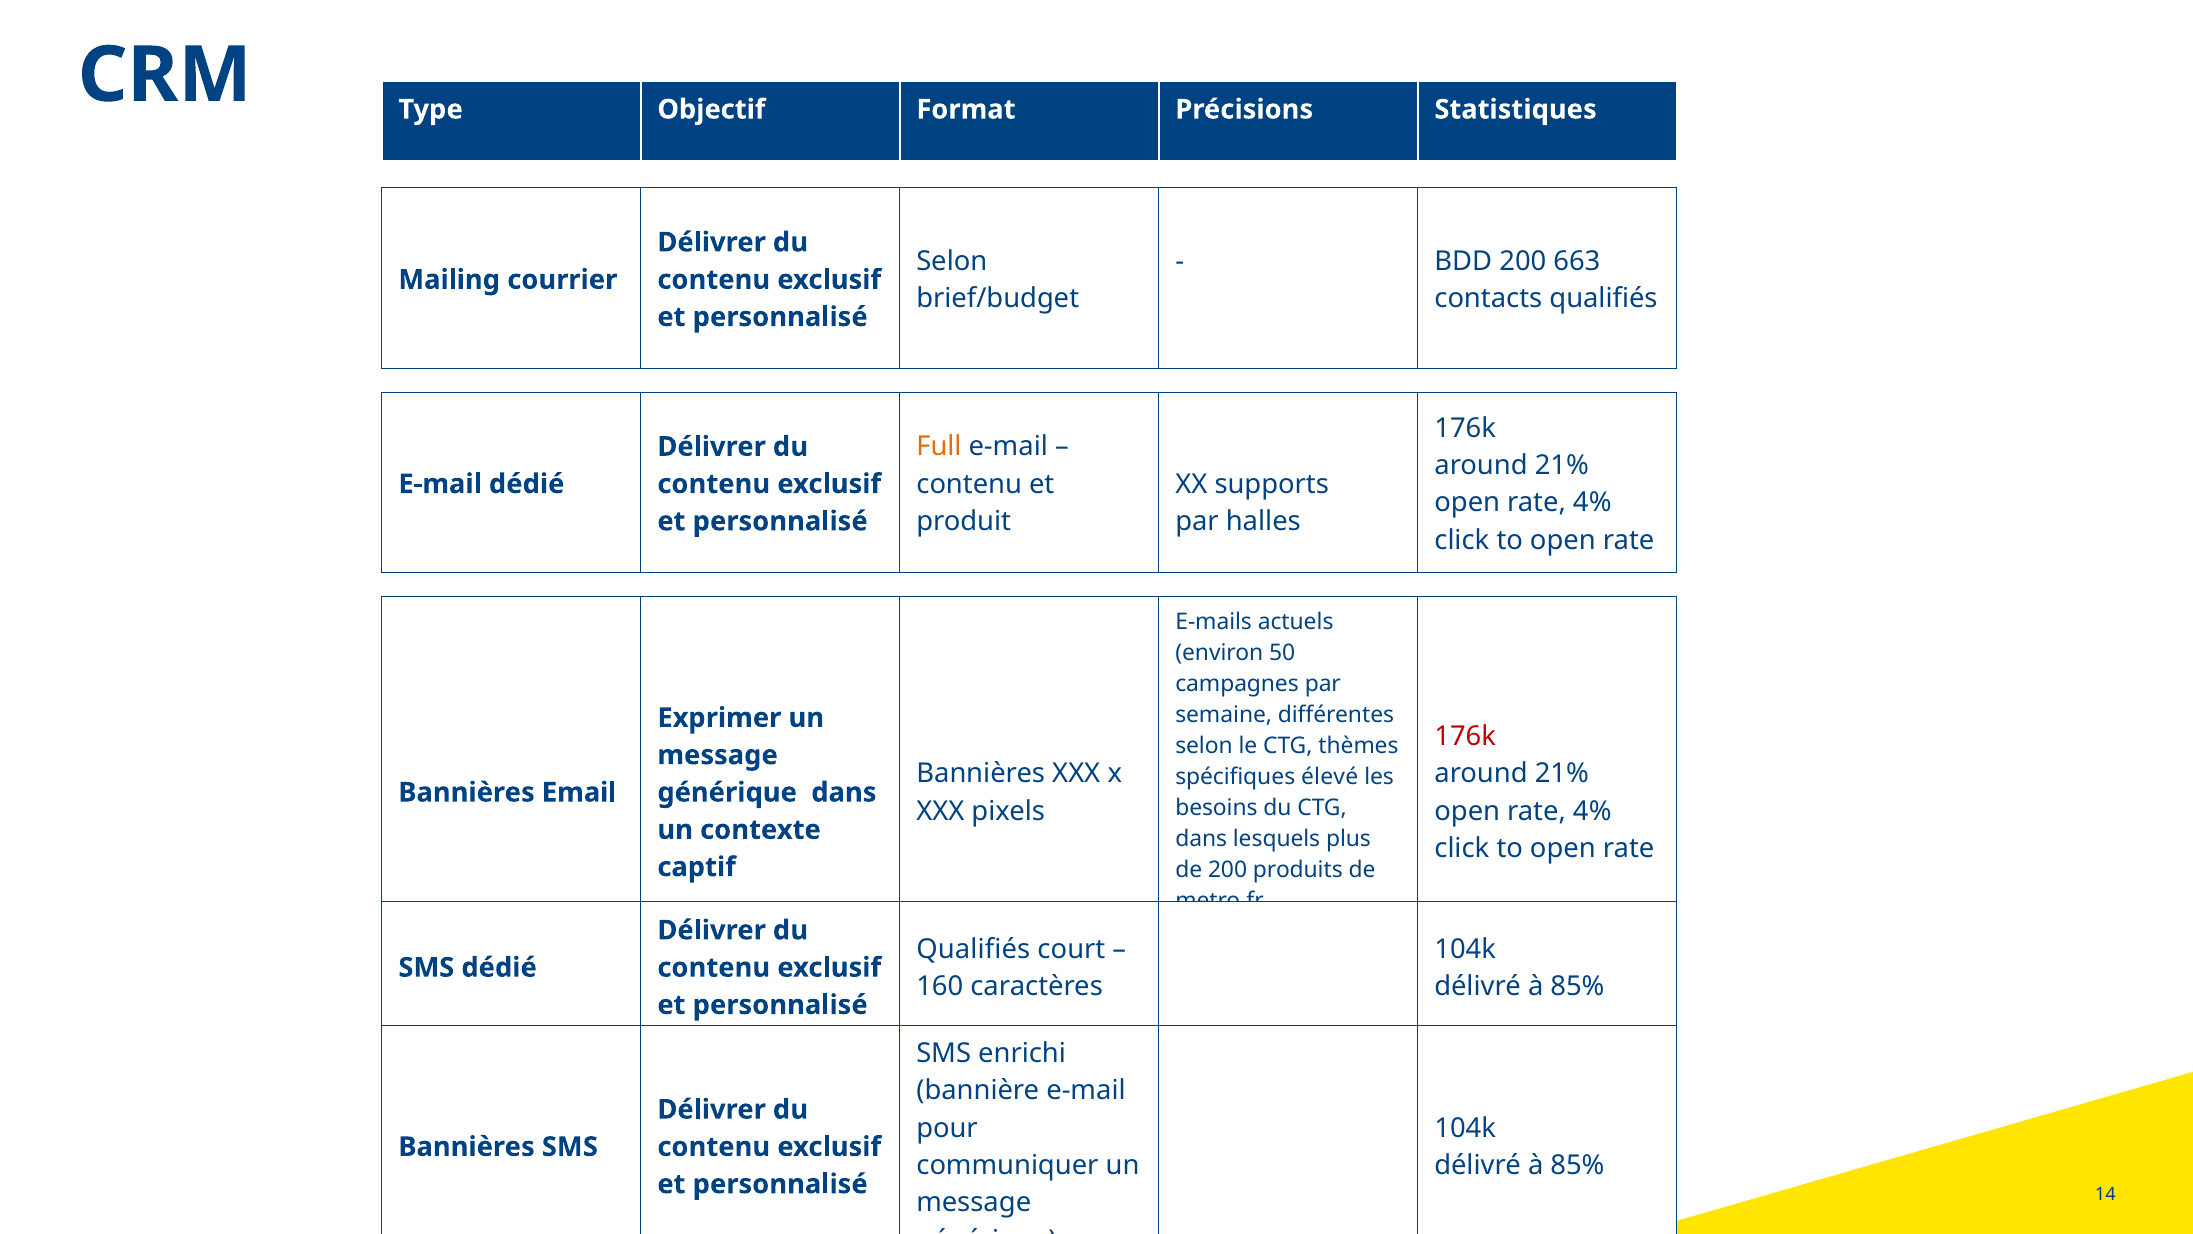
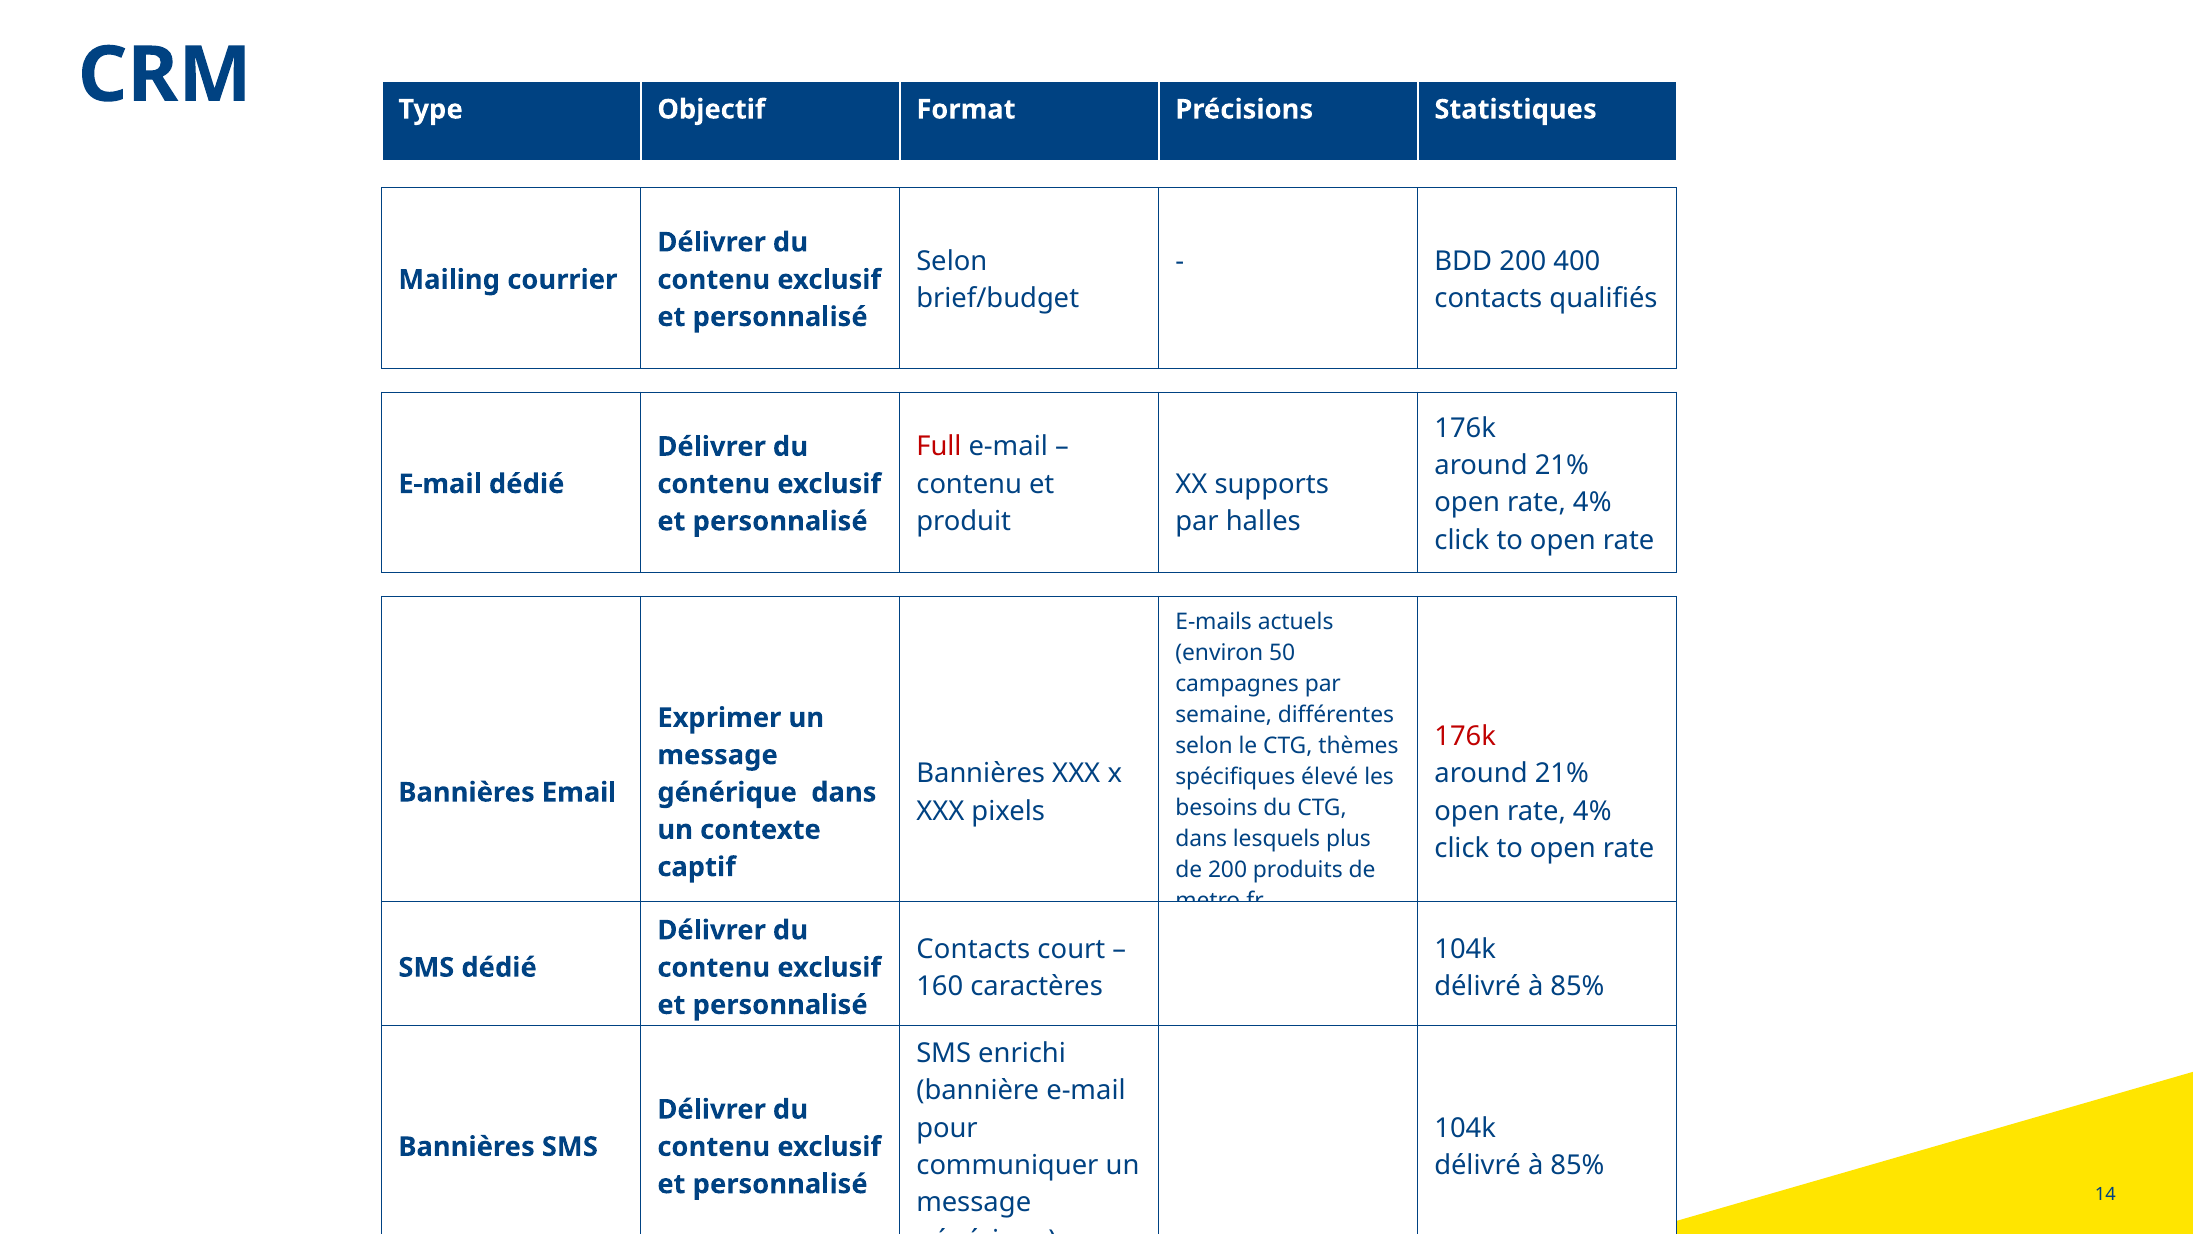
663: 663 -> 400
Full colour: orange -> red
Qualifiés at (973, 949): Qualifiés -> Contacts
